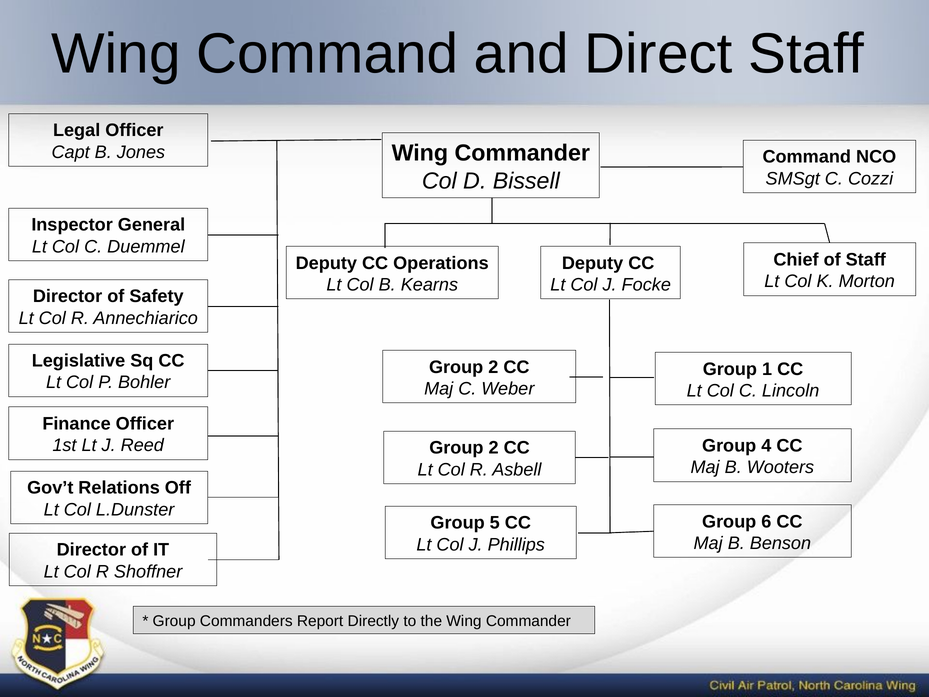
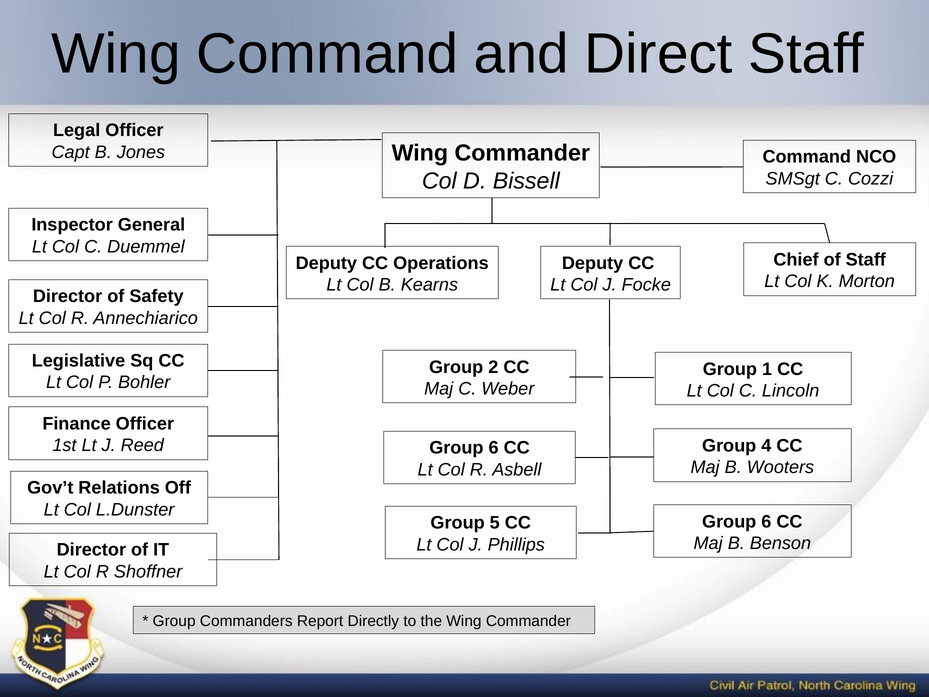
2 at (494, 448): 2 -> 6
